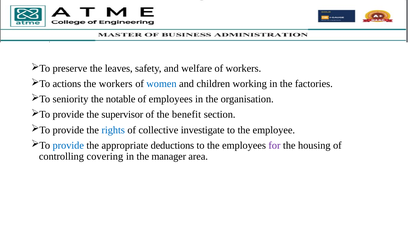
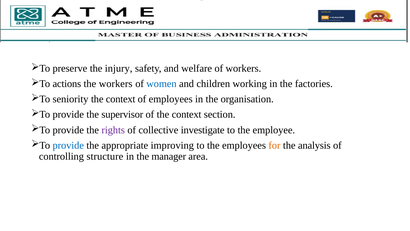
leaves: leaves -> injury
notable at (121, 99): notable -> context
of the benefit: benefit -> context
rights colour: blue -> purple
deductions: deductions -> improving
for colour: purple -> orange
housing: housing -> analysis
covering: covering -> structure
